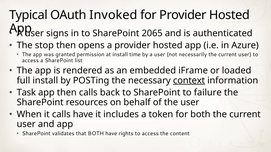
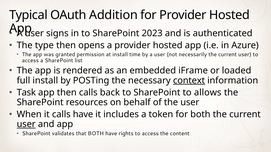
Invoked: Invoked -> Addition
2065: 2065 -> 2023
stop: stop -> type
failure: failure -> allows
user at (26, 124) underline: none -> present
